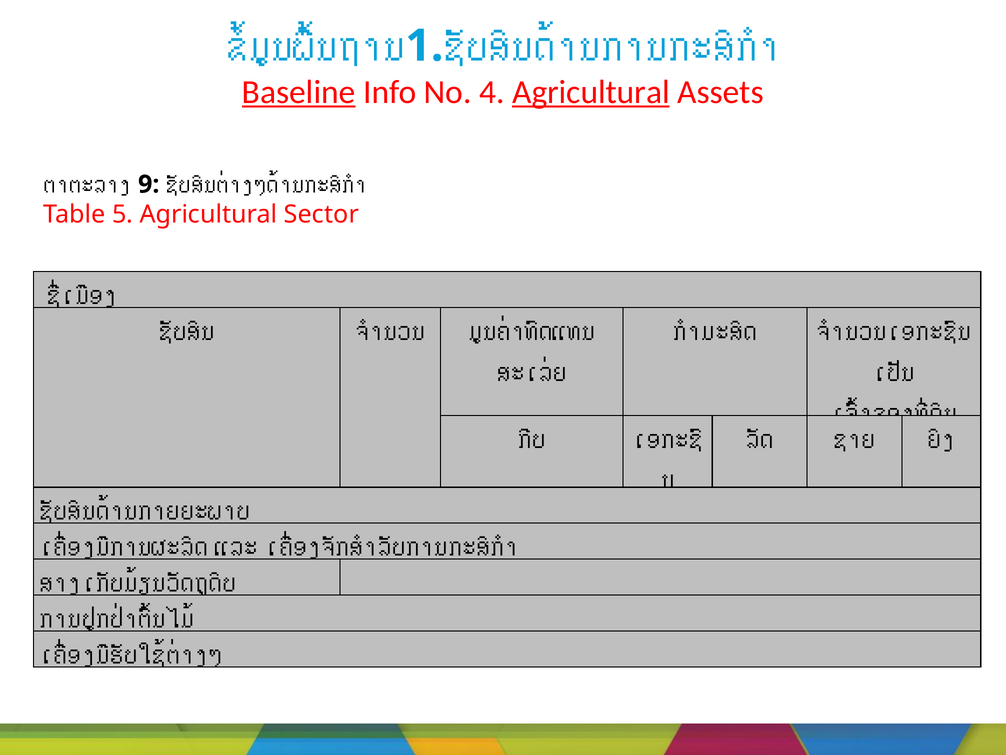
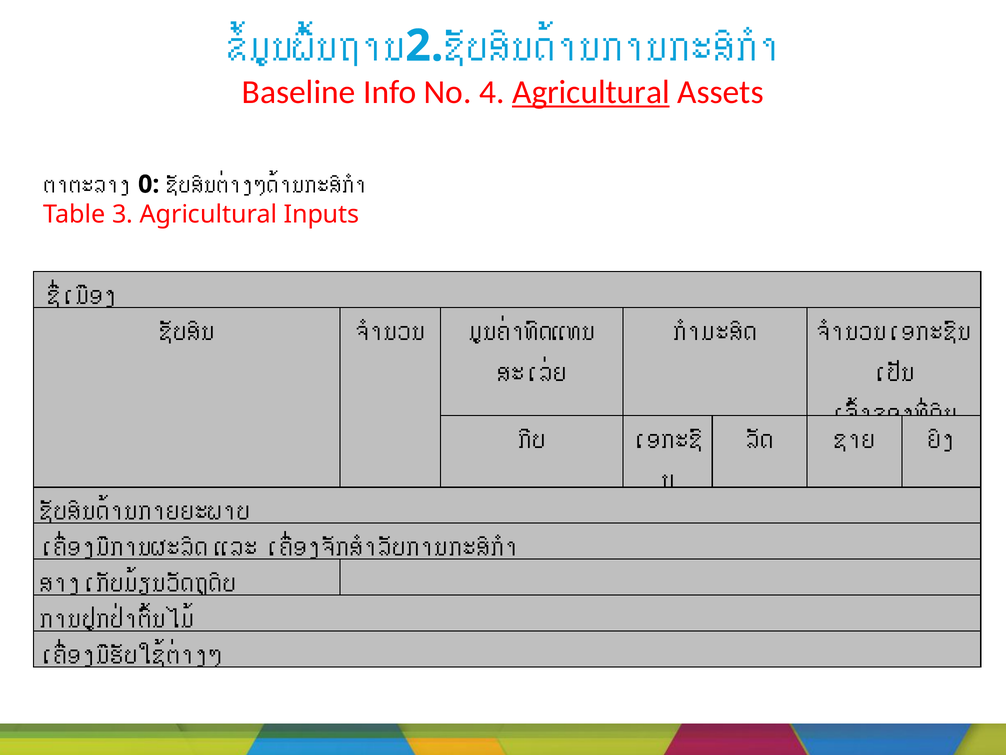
1: 1 -> 2
Baseline underline: present -> none
9: 9 -> 0
5: 5 -> 3
Sector: Sector -> Inputs
